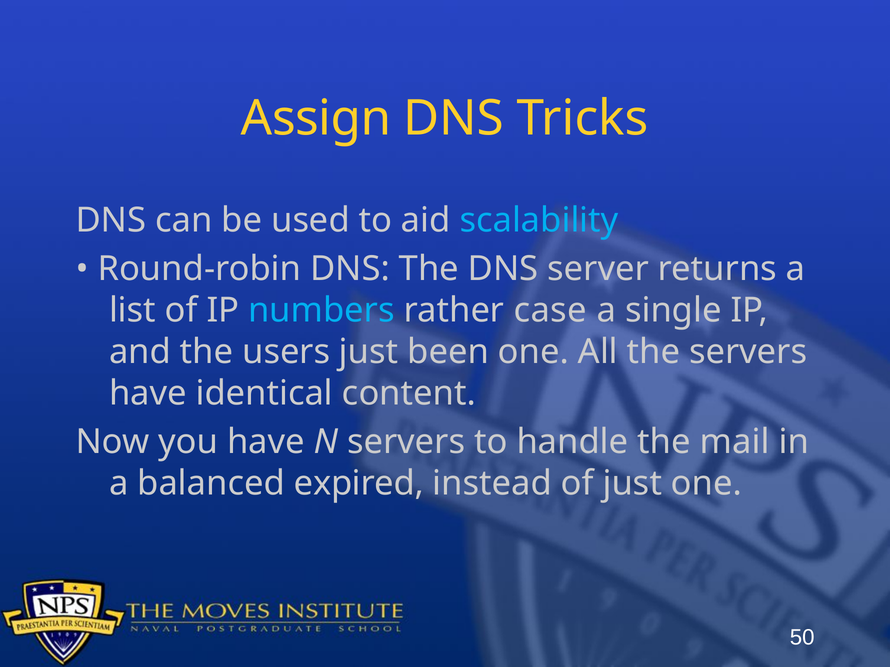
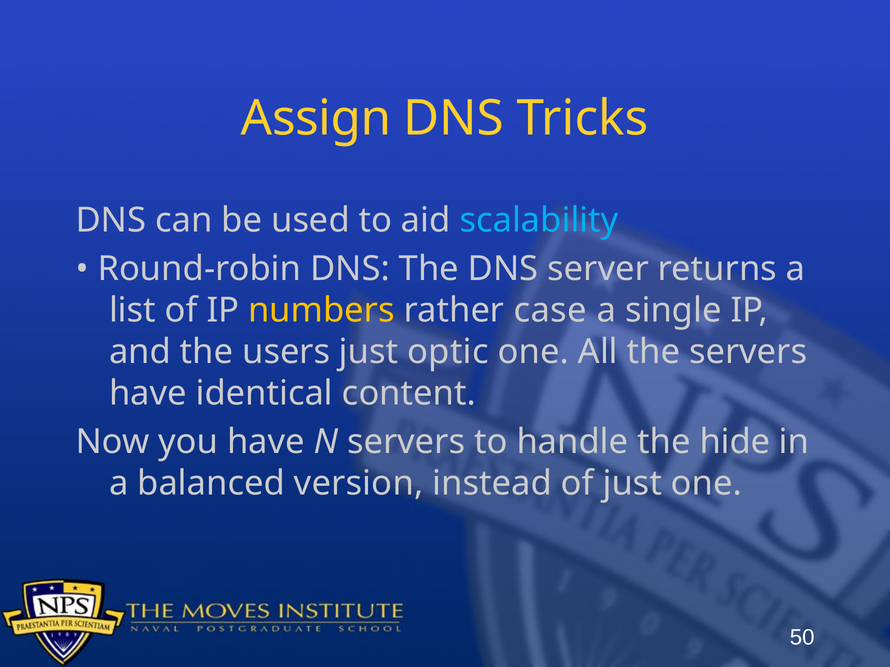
numbers colour: light blue -> yellow
been: been -> optic
mail: mail -> hide
expired: expired -> version
